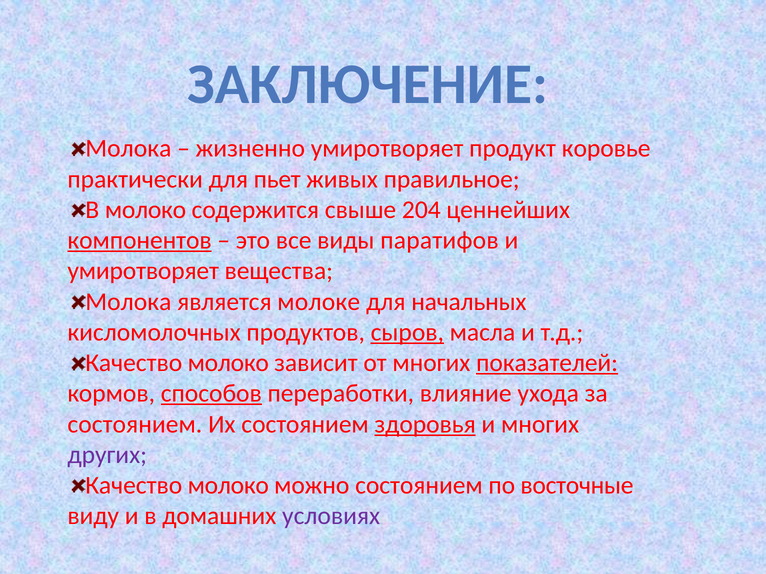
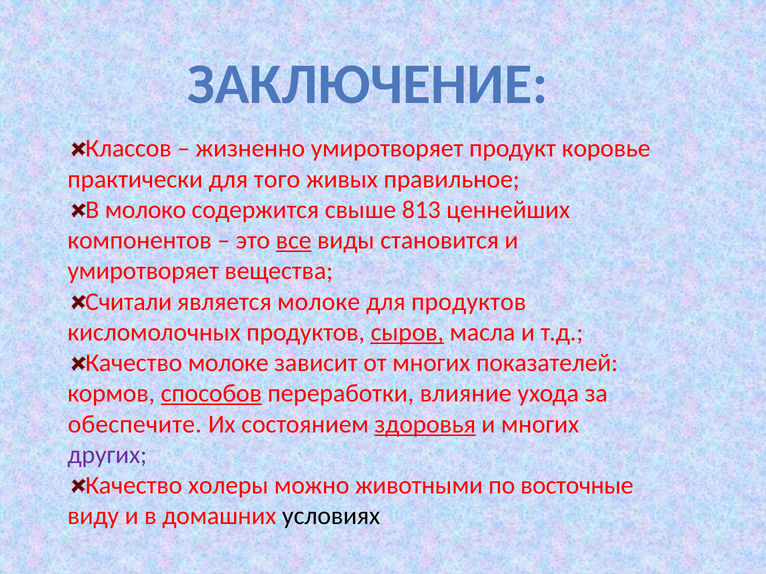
Молока at (128, 149): Молока -> Классов
пьет: пьет -> того
204: 204 -> 813
компонентов underline: present -> none
все underline: none -> present
паратифов: паратифов -> становится
Молока at (128, 302): Молока -> Считали
для начальных: начальных -> продуктов
молоко at (228, 363): молоко -> молоке
показателей underline: present -> none
состоянием at (135, 424): состоянием -> обеспечите
молоко at (228, 486): молоко -> холеры
можно состоянием: состоянием -> животными
условиях colour: purple -> black
